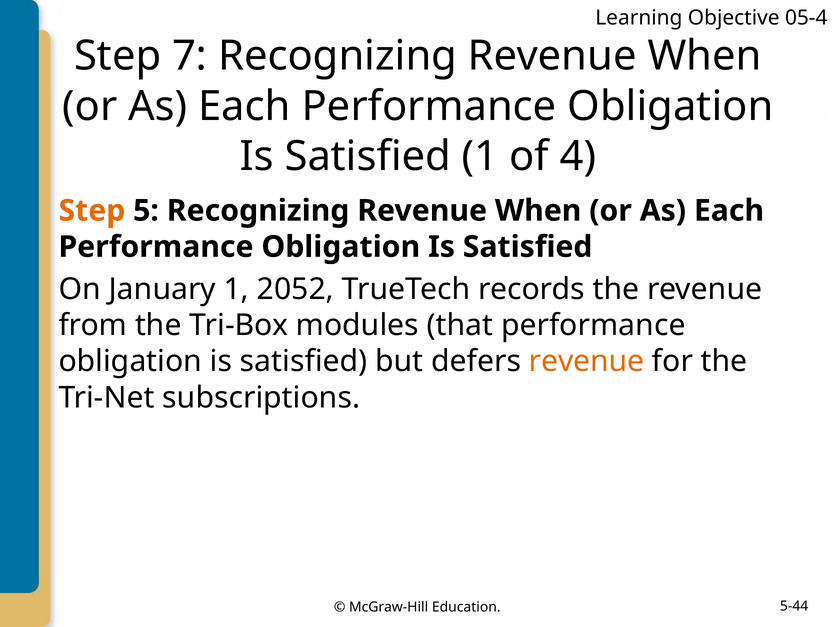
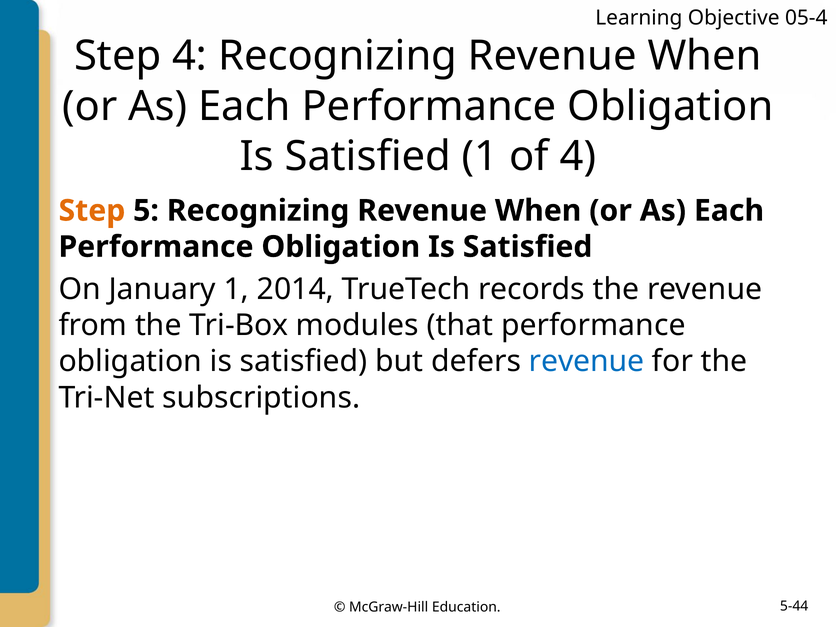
Step 7: 7 -> 4
2052: 2052 -> 2014
revenue at (587, 362) colour: orange -> blue
